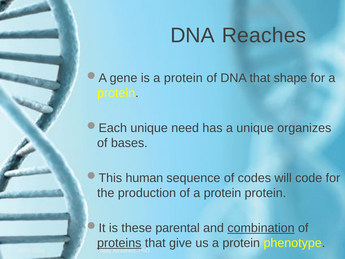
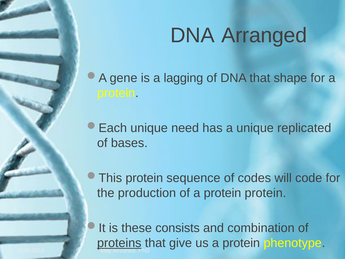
Reaches: Reaches -> Arranged
is a protein: protein -> lagging
organizes: organizes -> replicated
human at (144, 178): human -> protein
parental: parental -> consists
combination underline: present -> none
